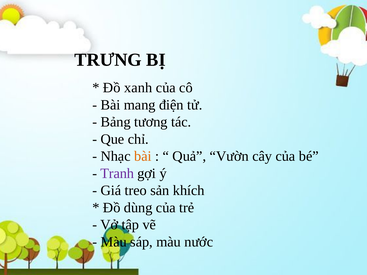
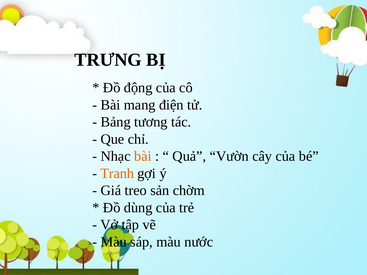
xanh: xanh -> động
Tranh colour: purple -> orange
khích: khích -> chờm
